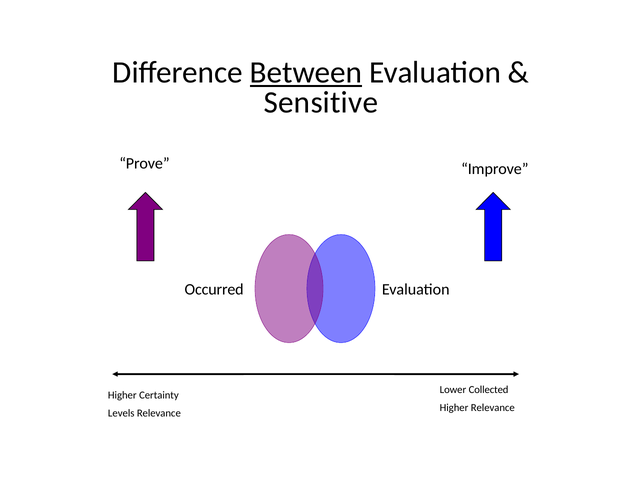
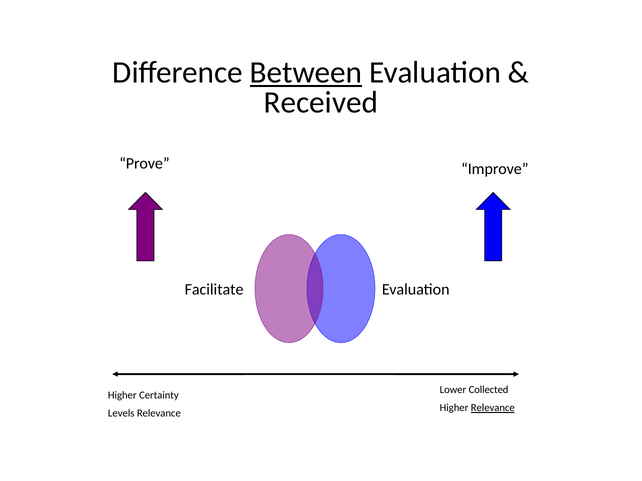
Sensitive: Sensitive -> Received
Occurred: Occurred -> Facilitate
Relevance at (493, 408) underline: none -> present
